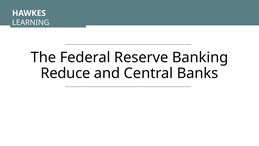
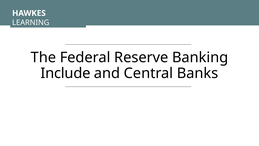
Reduce: Reduce -> Include
